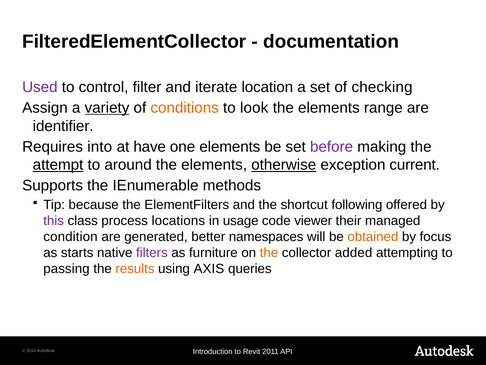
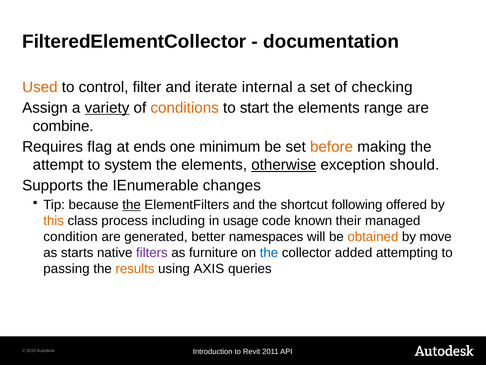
Used colour: purple -> orange
location: location -> internal
look: look -> start
identifier: identifier -> combine
into: into -> flag
have: have -> ends
one elements: elements -> minimum
before colour: purple -> orange
attempt underline: present -> none
around: around -> system
current: current -> should
methods: methods -> changes
the at (132, 205) underline: none -> present
this colour: purple -> orange
locations: locations -> including
viewer: viewer -> known
focus: focus -> move
the at (269, 252) colour: orange -> blue
